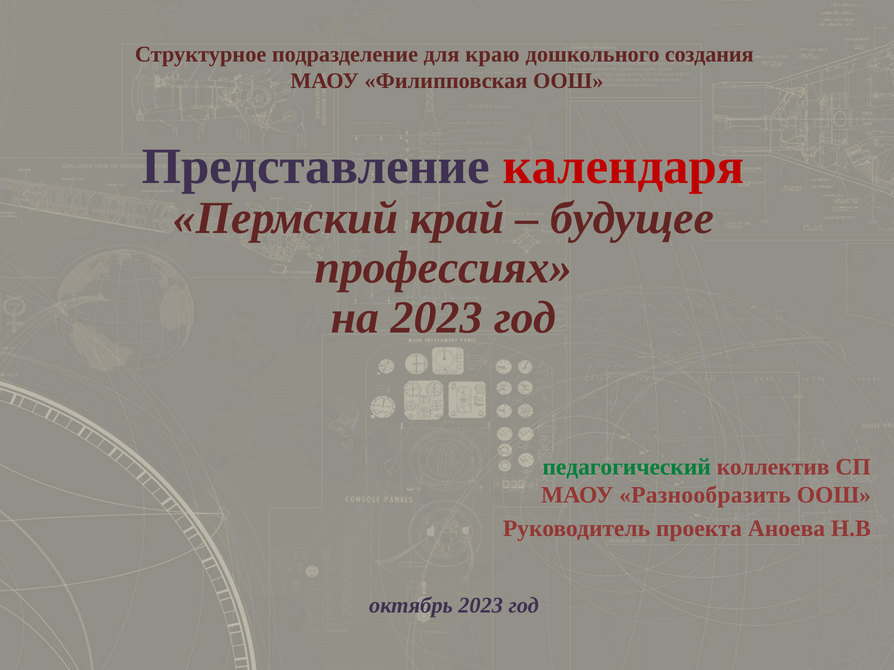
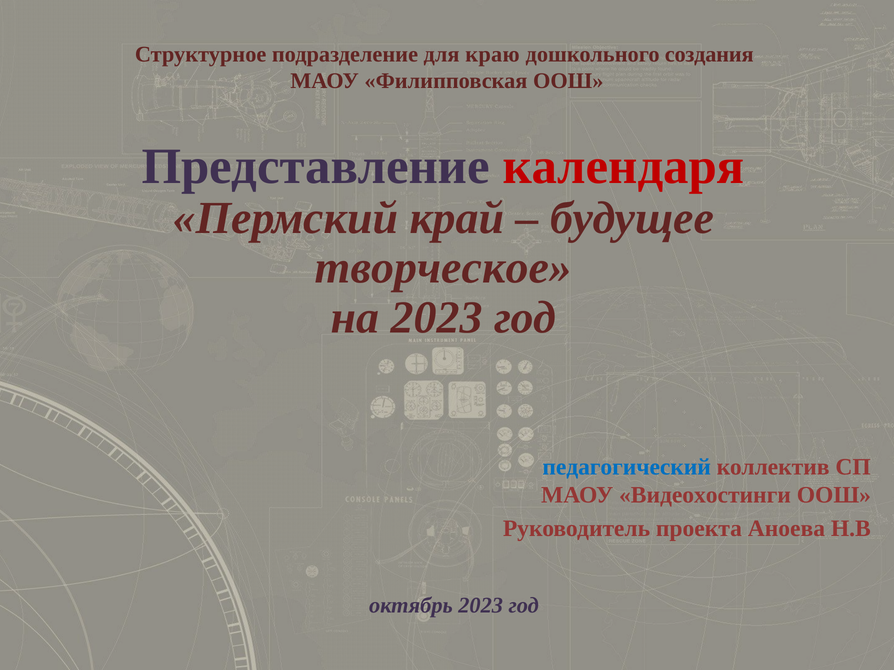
профессиях: профессиях -> творческое
педагогический colour: green -> blue
Разнообразить: Разнообразить -> Видеохостинги
